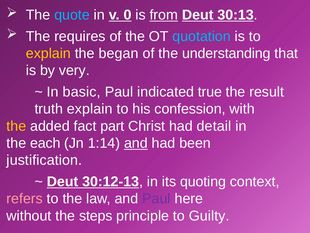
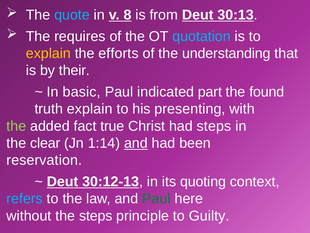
0: 0 -> 8
from underline: present -> none
began: began -> efforts
very: very -> their
true: true -> part
result: result -> found
confession: confession -> presenting
the at (16, 126) colour: yellow -> light green
part: part -> true
had detail: detail -> steps
each: each -> clear
justification: justification -> reservation
refers colour: pink -> light blue
Paul at (156, 198) colour: purple -> green
